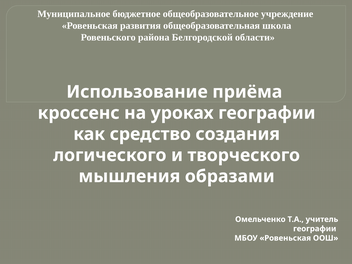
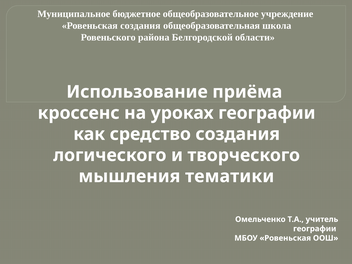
Ровеньская развития: развития -> создания
образами: образами -> тематики
